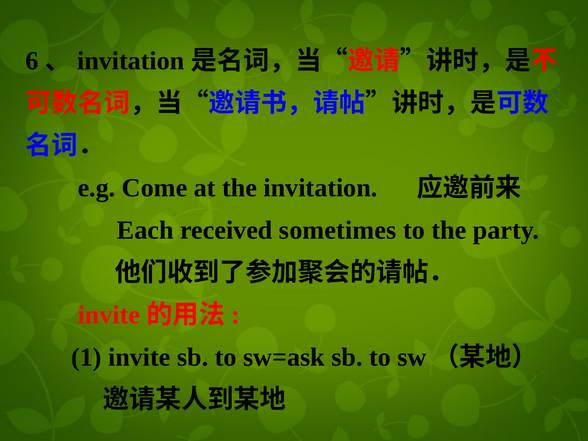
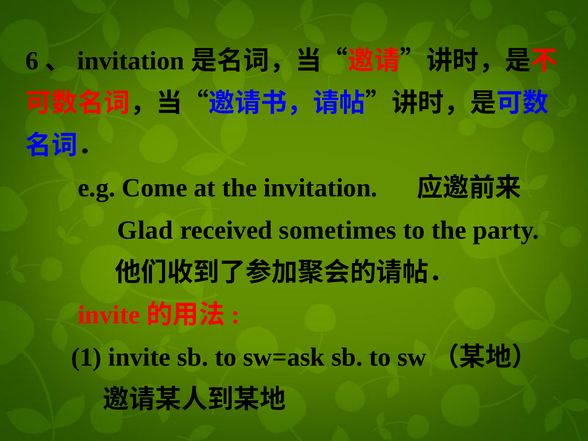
Each: Each -> Glad
